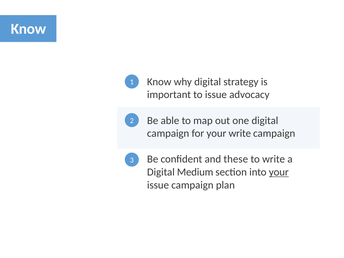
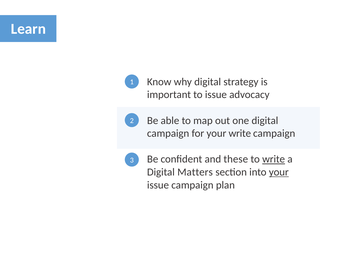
Know at (28, 29): Know -> Learn
write at (274, 159) underline: none -> present
Medium: Medium -> Matters
